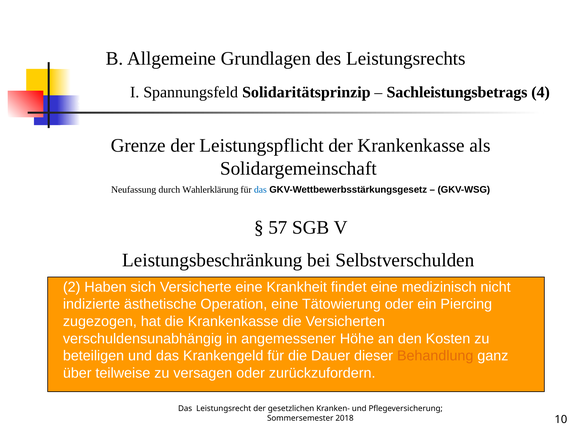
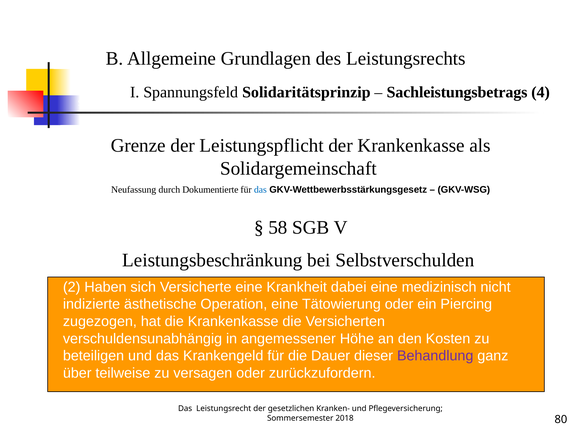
Wahlerklärung: Wahlerklärung -> Dokumentierte
57: 57 -> 58
findet: findet -> dabei
Behandlung colour: orange -> purple
10: 10 -> 80
